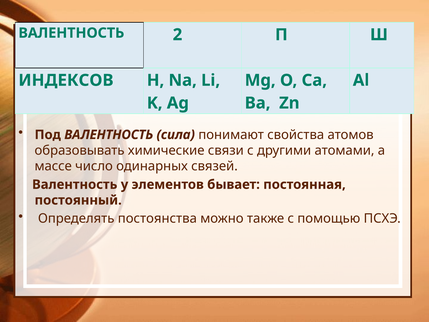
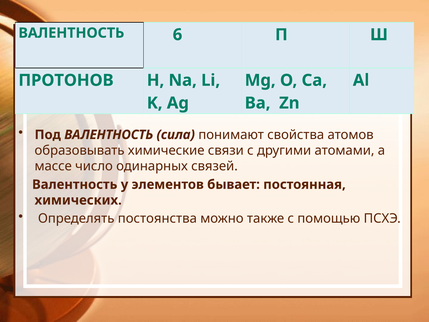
2: 2 -> 6
ИНДЕКСОВ: ИНДЕКСОВ -> ПРОТОНОВ
постоянный: постоянный -> химических
